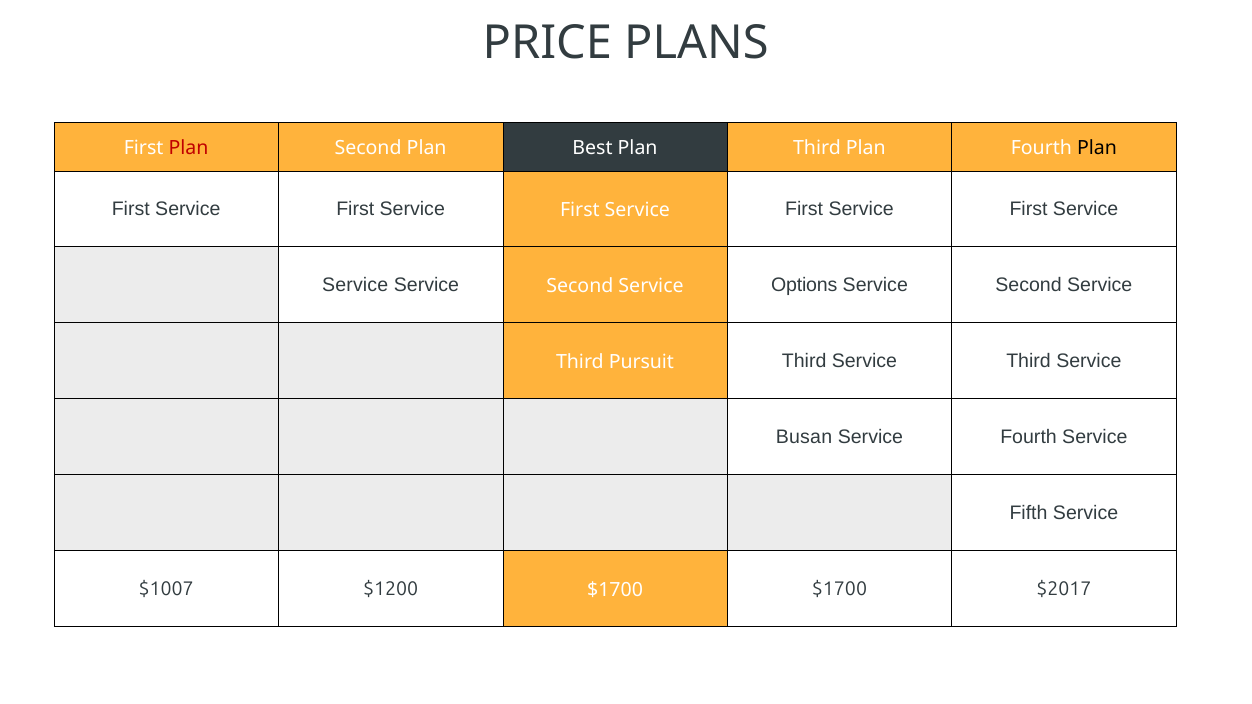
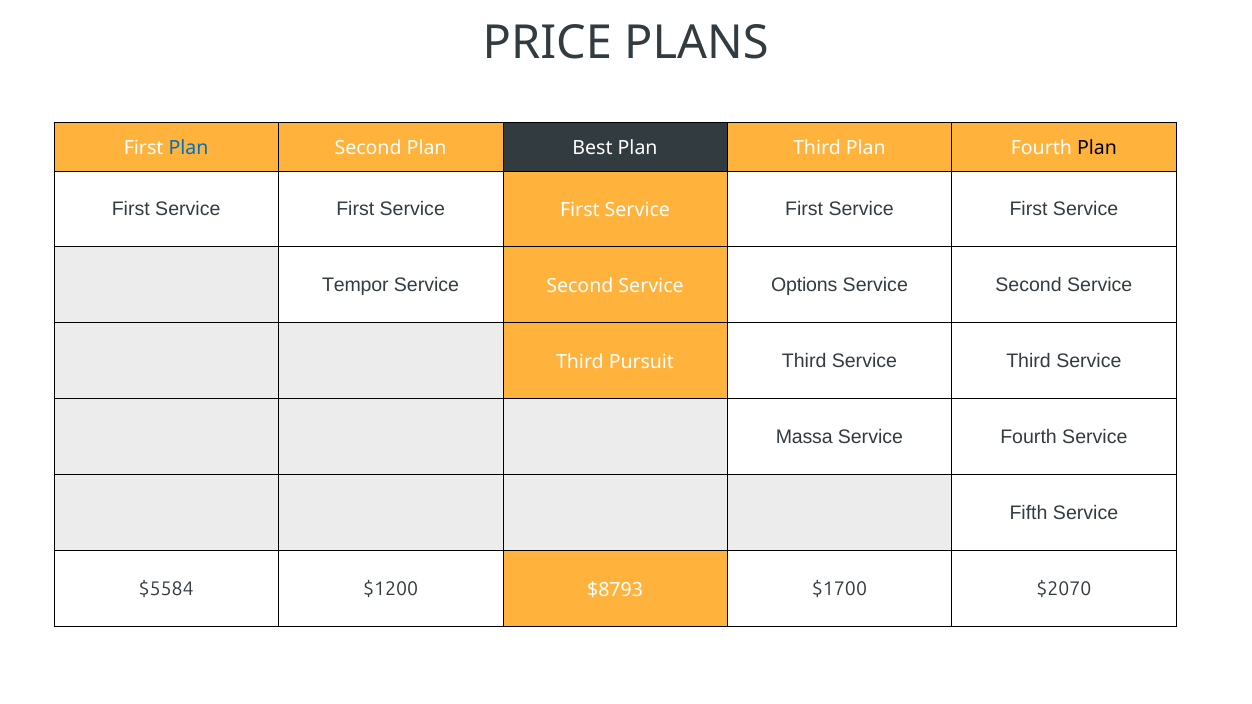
Plan at (188, 148) colour: red -> blue
Service at (355, 285): Service -> Tempor
Busan: Busan -> Massa
$1007: $1007 -> $5584
$1200 $1700: $1700 -> $8793
$2017: $2017 -> $2070
